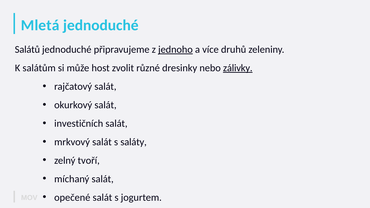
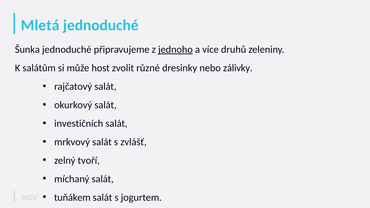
Salátů: Salátů -> Šunka
zálivky underline: present -> none
saláty: saláty -> zvlášť
opečené: opečené -> tuňákem
